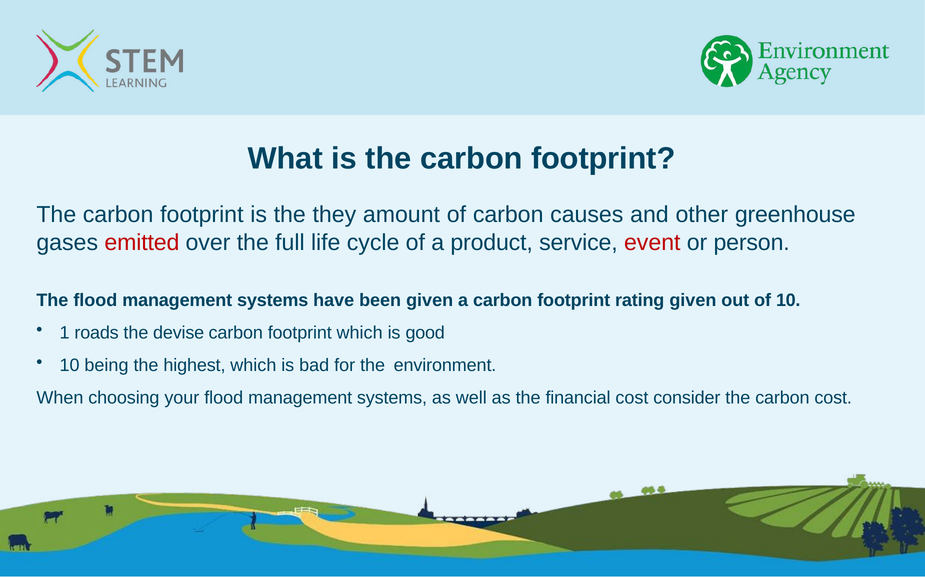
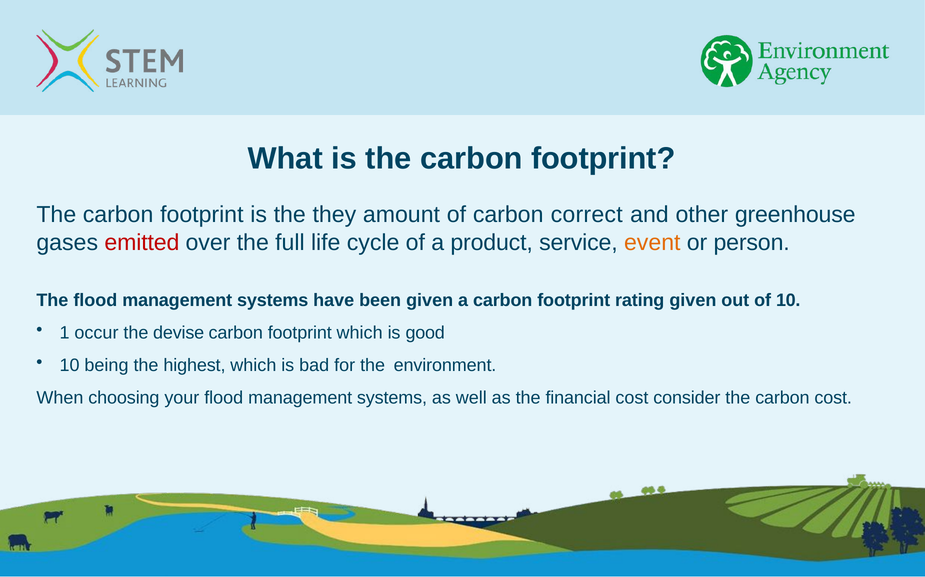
causes: causes -> correct
event colour: red -> orange
roads: roads -> occur
